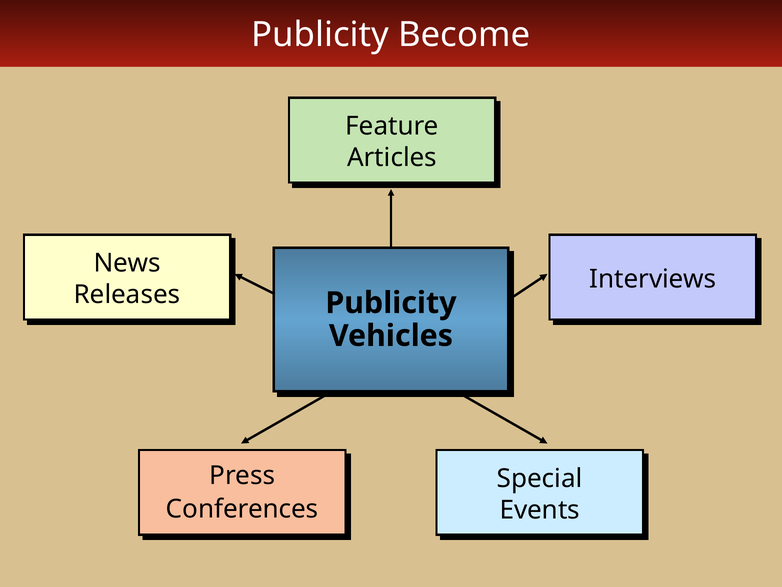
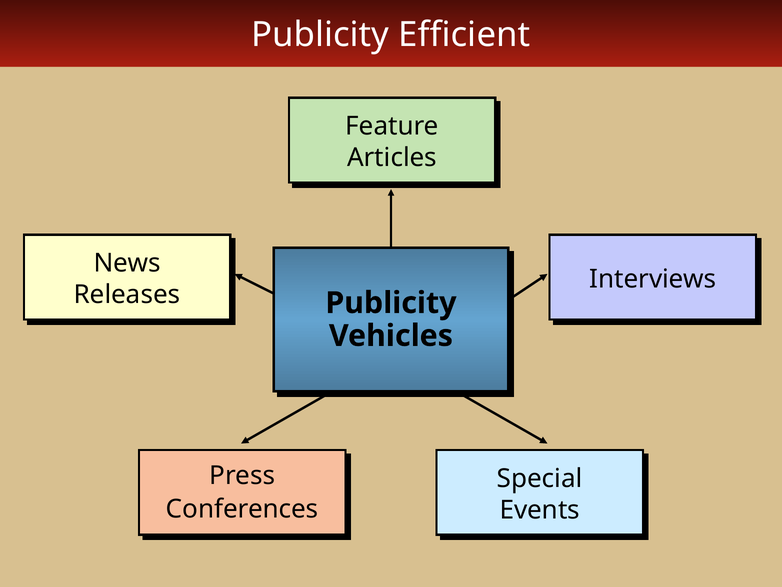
Become: Become -> Efficient
